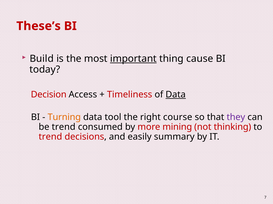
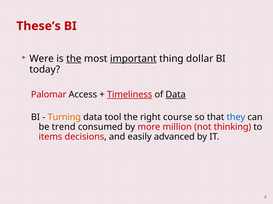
Build: Build -> Were
the at (74, 59) underline: none -> present
cause: cause -> dollar
Decision: Decision -> Palomar
Timeliness underline: none -> present
they colour: purple -> blue
mining: mining -> million
trend at (50, 137): trend -> items
summary: summary -> advanced
